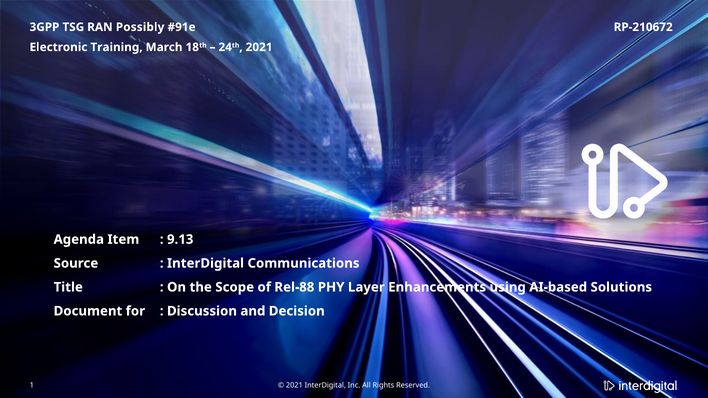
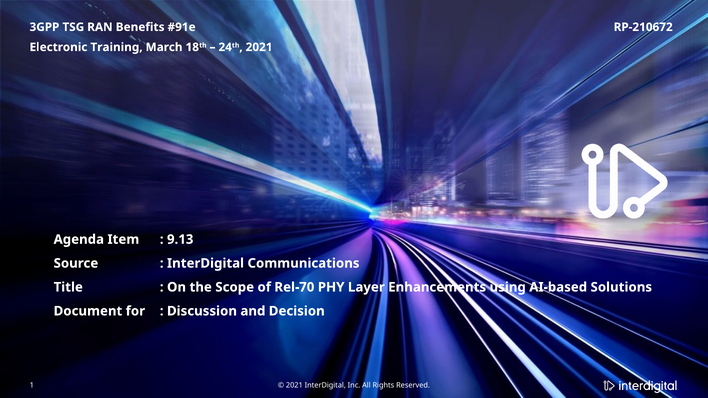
Possibly: Possibly -> Benefits
Rel-88: Rel-88 -> Rel-70
